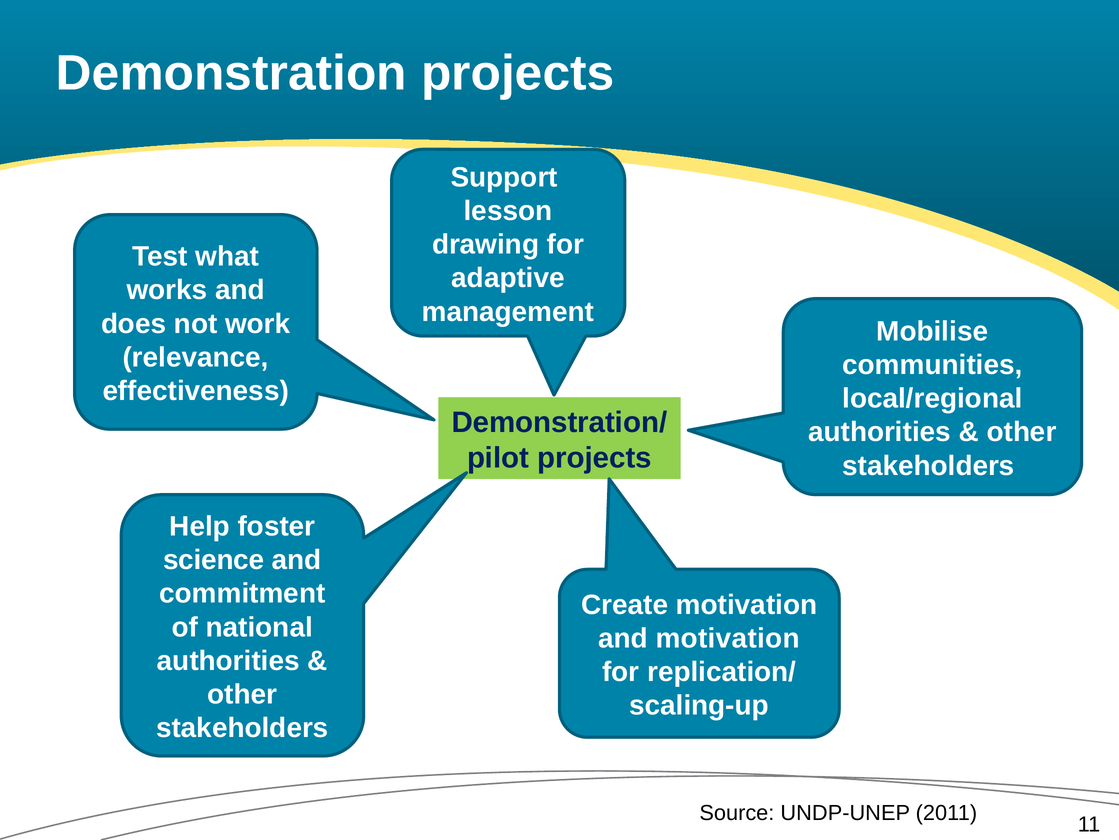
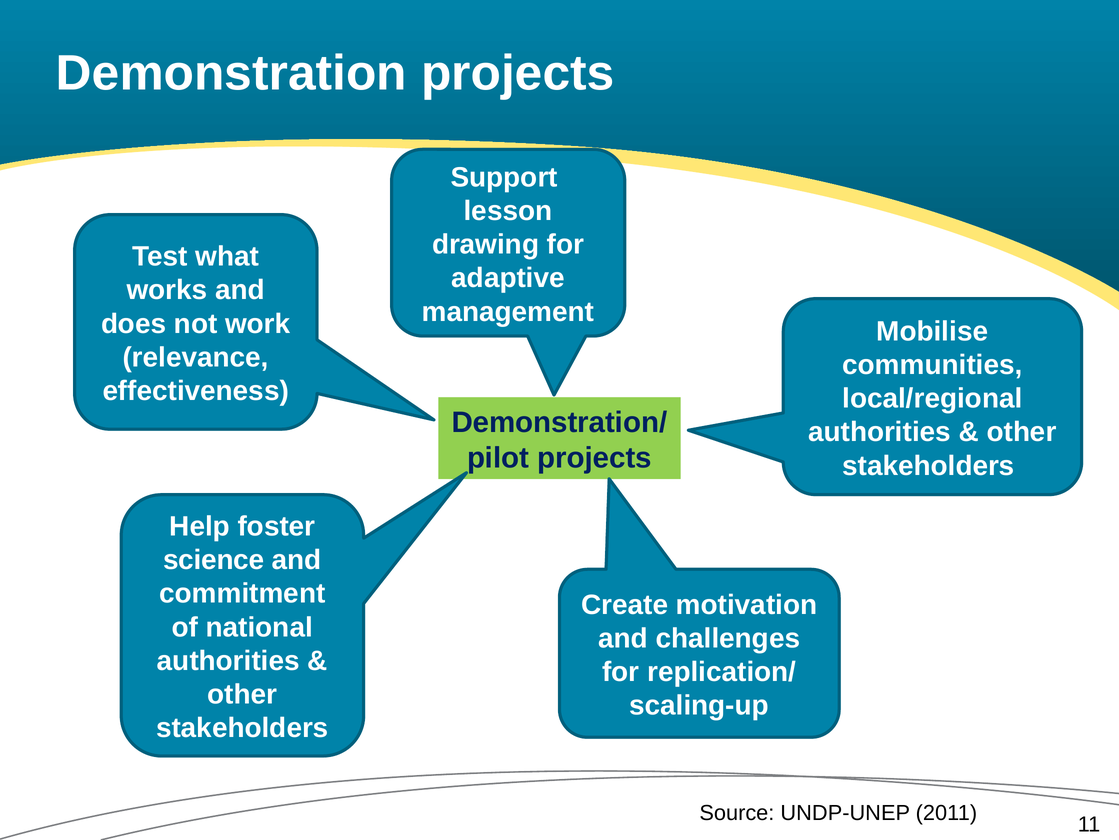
and motivation: motivation -> challenges
